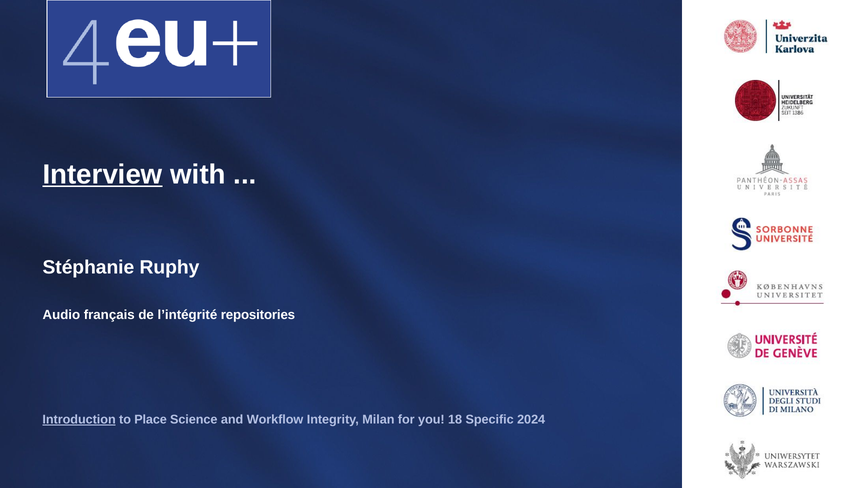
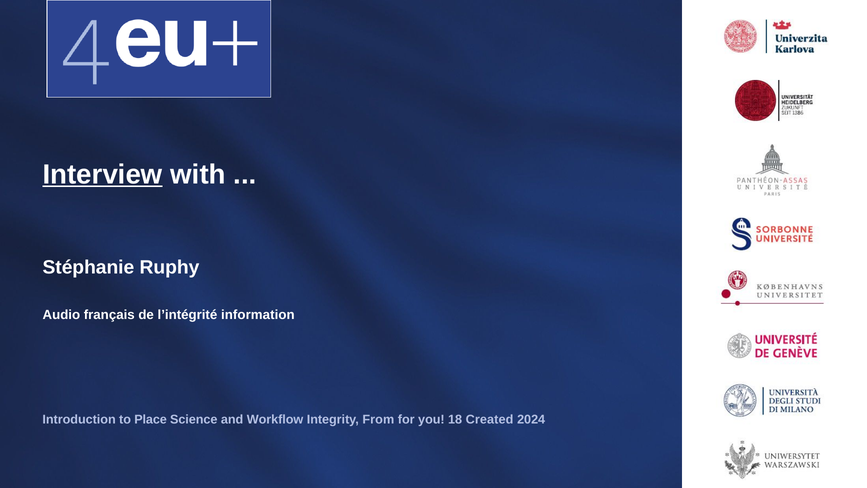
repositories: repositories -> information
Introduction underline: present -> none
Milan: Milan -> From
Specific: Specific -> Created
